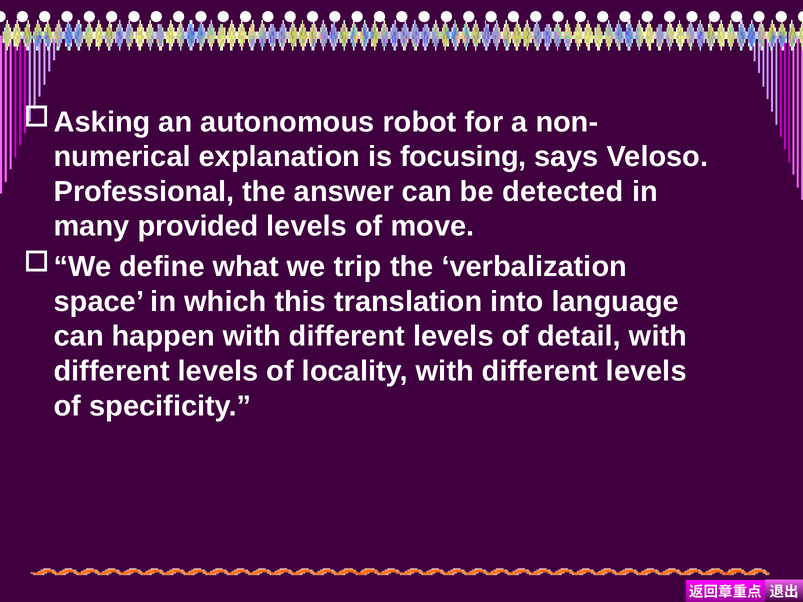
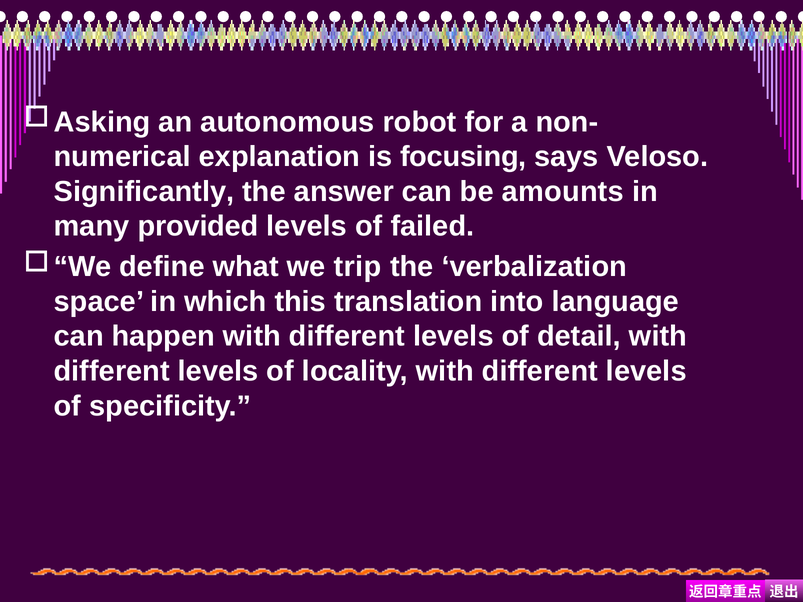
Professional: Professional -> Significantly
detected: detected -> amounts
move: move -> failed
